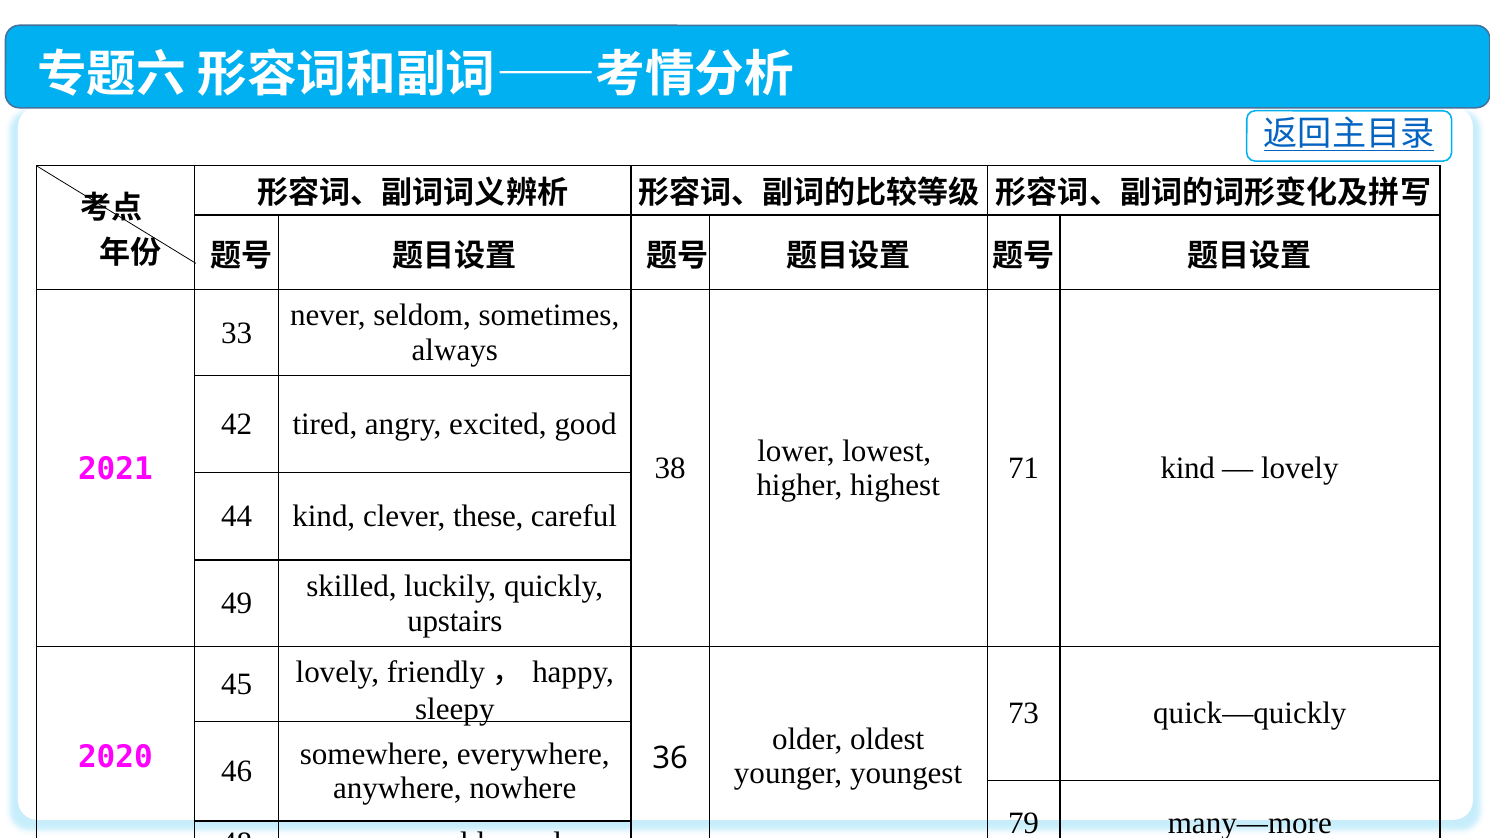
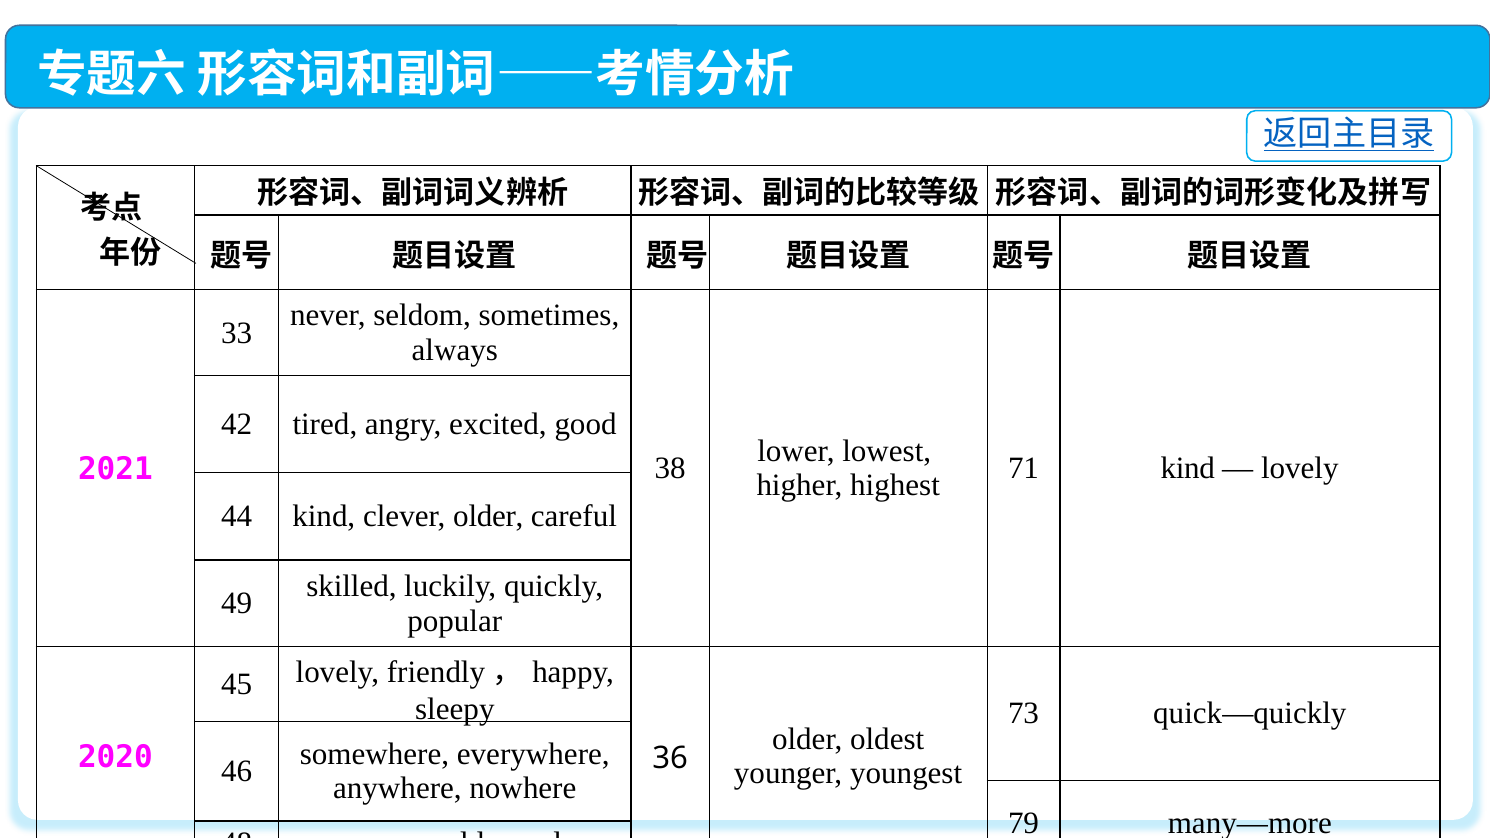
clever these: these -> older
upstairs: upstairs -> popular
